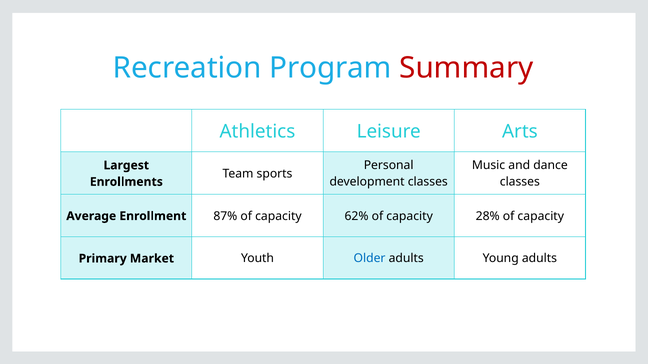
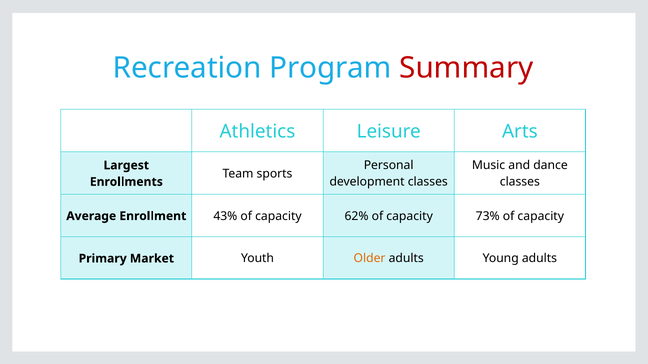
87%: 87% -> 43%
28%: 28% -> 73%
Older colour: blue -> orange
